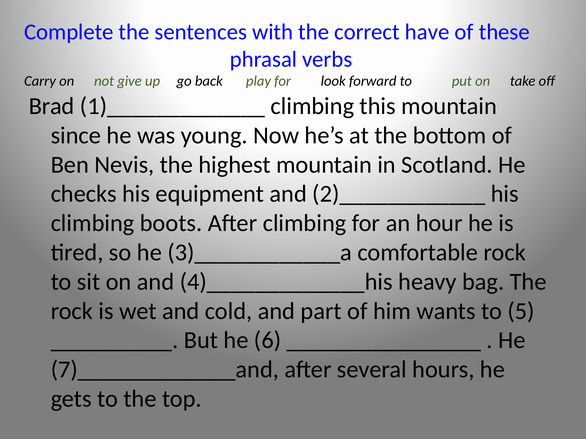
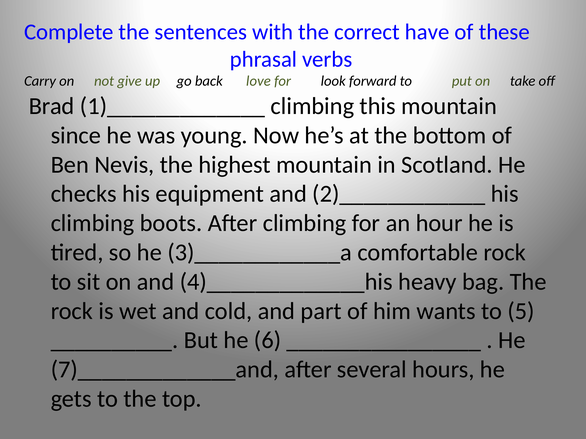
play: play -> love
